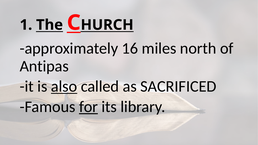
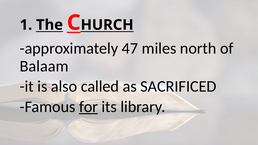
16: 16 -> 47
Antipas: Antipas -> Balaam
also underline: present -> none
